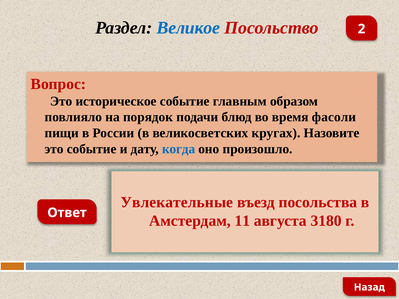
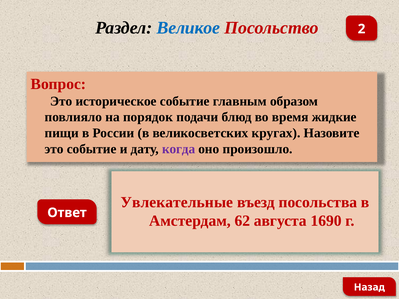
фасоли: фасоли -> жидкие
когда colour: blue -> purple
11: 11 -> 62
3180: 3180 -> 1690
